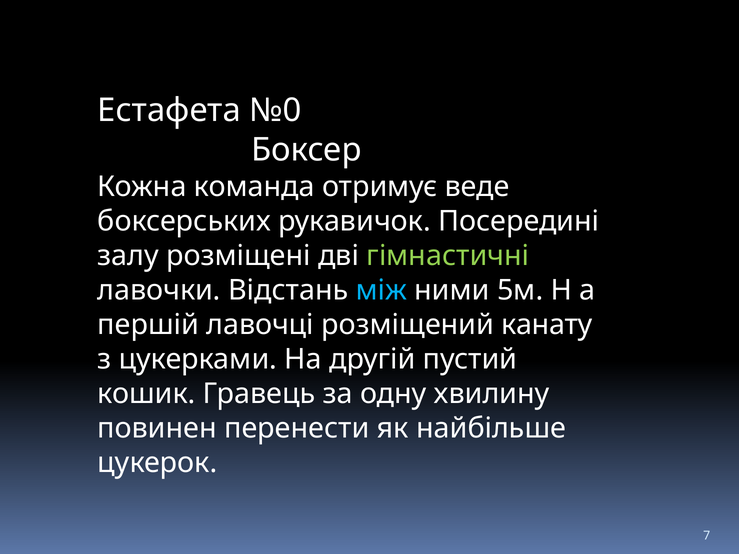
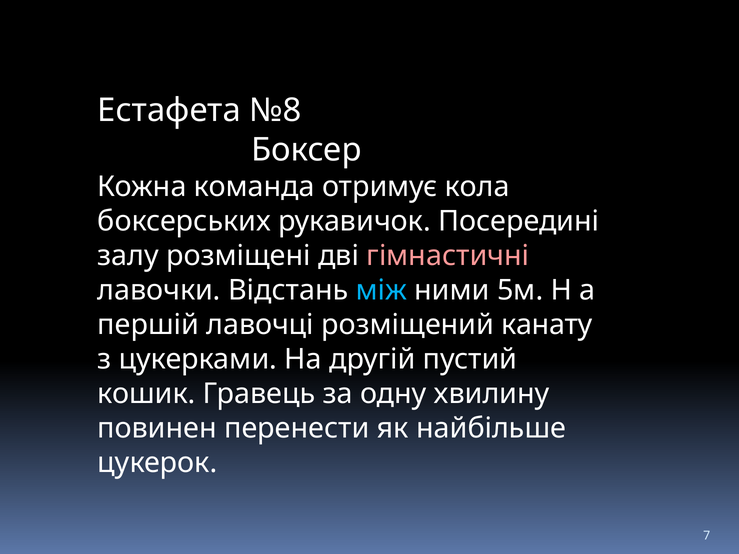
№0: №0 -> №8
веде: веде -> кола
гімнастичні colour: light green -> pink
